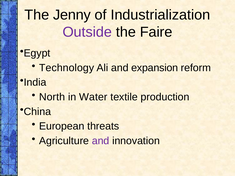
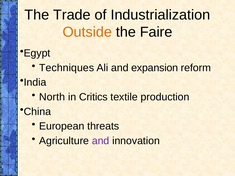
Jenny: Jenny -> Trade
Outside colour: purple -> orange
Technology: Technology -> Techniques
Water: Water -> Critics
